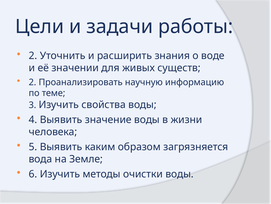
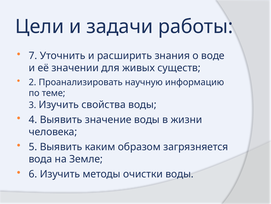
2 at (33, 56): 2 -> 7
